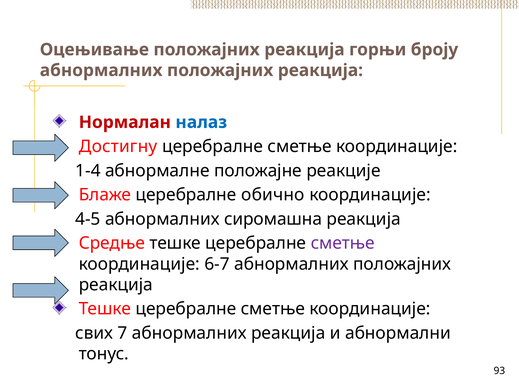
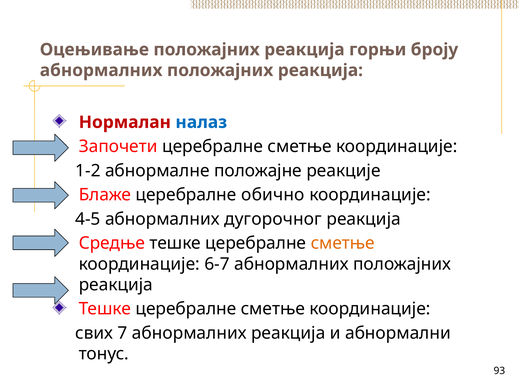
Достигну: Достигну -> Започети
1-4: 1-4 -> 1-2
сиромашна: сиромашна -> дугорочног
сметње at (343, 243) colour: purple -> orange
